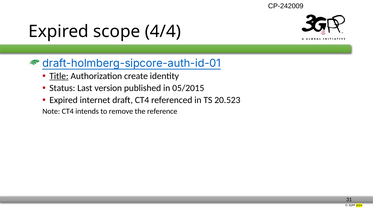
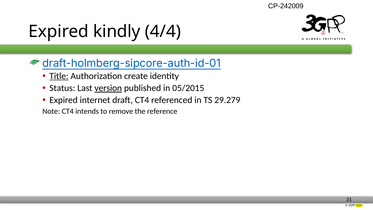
scope: scope -> kindly
version underline: none -> present
20.523: 20.523 -> 29.279
